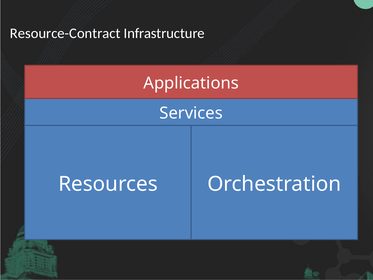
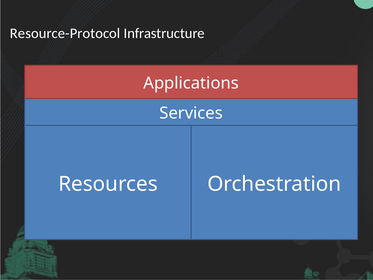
Resource-Contract: Resource-Contract -> Resource-Protocol
